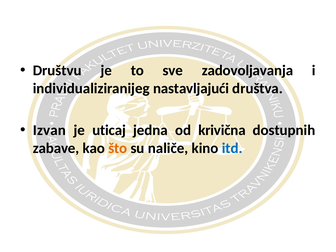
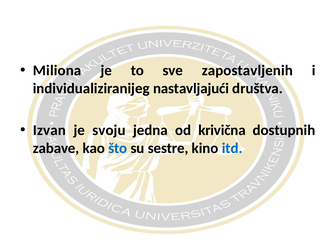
Društvu: Društvu -> Miliona
zadovoljavanja: zadovoljavanja -> zapostavljenih
uticaj: uticaj -> svoju
što colour: orange -> blue
naliče: naliče -> sestre
